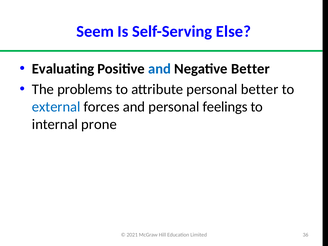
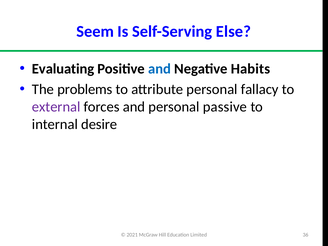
Negative Better: Better -> Habits
personal better: better -> fallacy
external colour: blue -> purple
feelings: feelings -> passive
prone: prone -> desire
